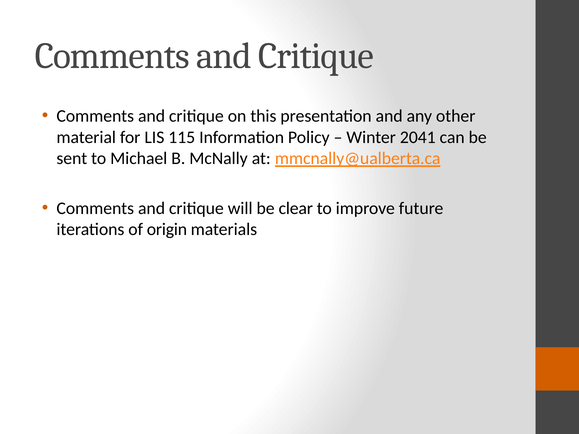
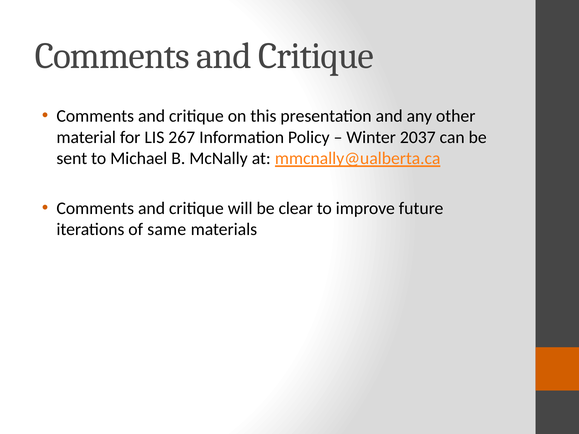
115: 115 -> 267
2041: 2041 -> 2037
origin: origin -> same
